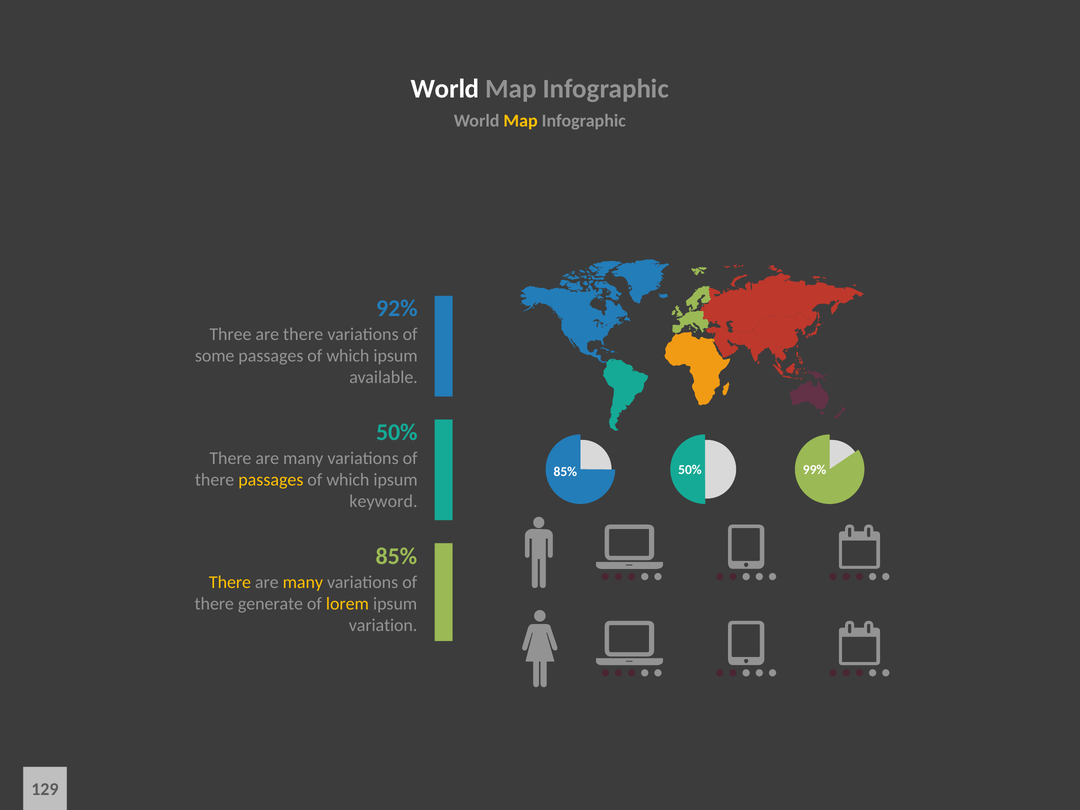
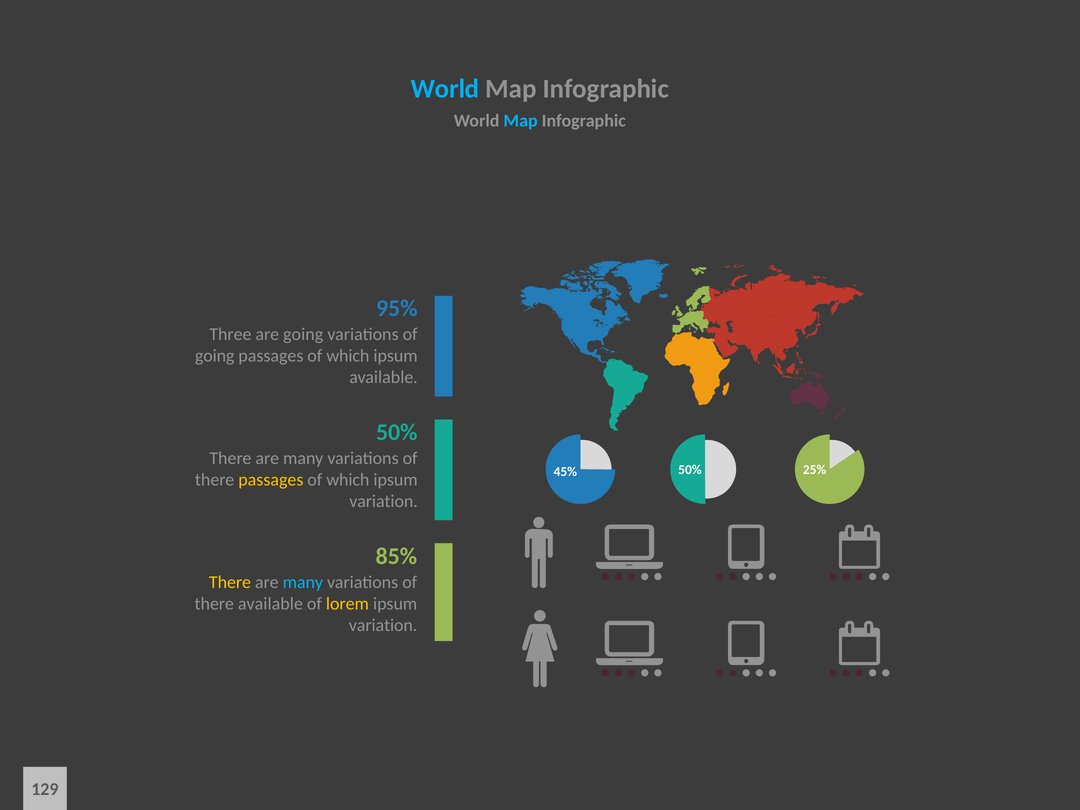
World at (445, 89) colour: white -> light blue
Map at (521, 121) colour: yellow -> light blue
92%: 92% -> 95%
are there: there -> going
some at (215, 356): some -> going
85% at (565, 472): 85% -> 45%
99%: 99% -> 25%
keyword at (383, 501): keyword -> variation
many at (303, 582) colour: yellow -> light blue
there generate: generate -> available
